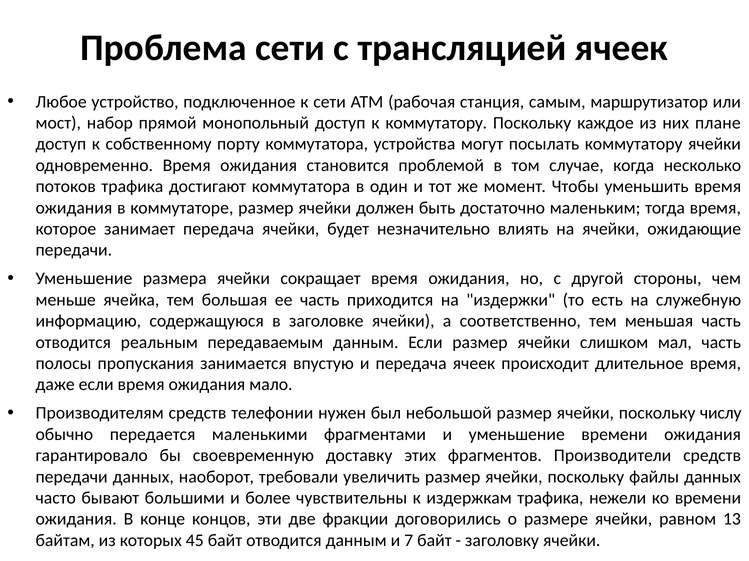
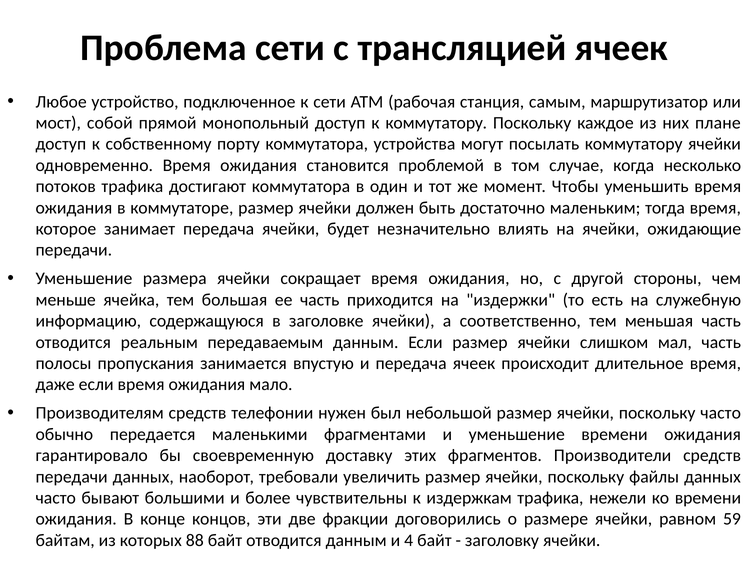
набор: набор -> собой
поскольку числу: числу -> часто
13: 13 -> 59
45: 45 -> 88
7: 7 -> 4
